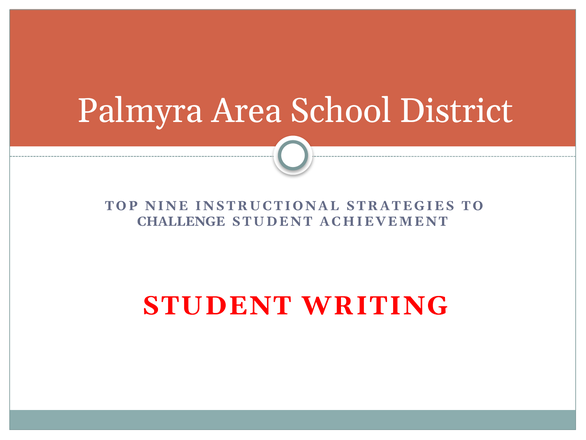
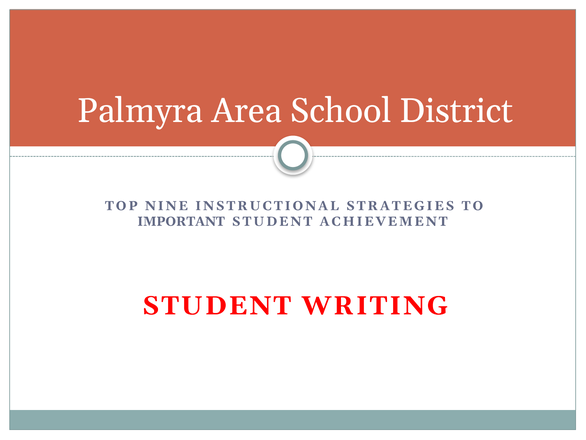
CHALLENGE: CHALLENGE -> IMPORTANT
